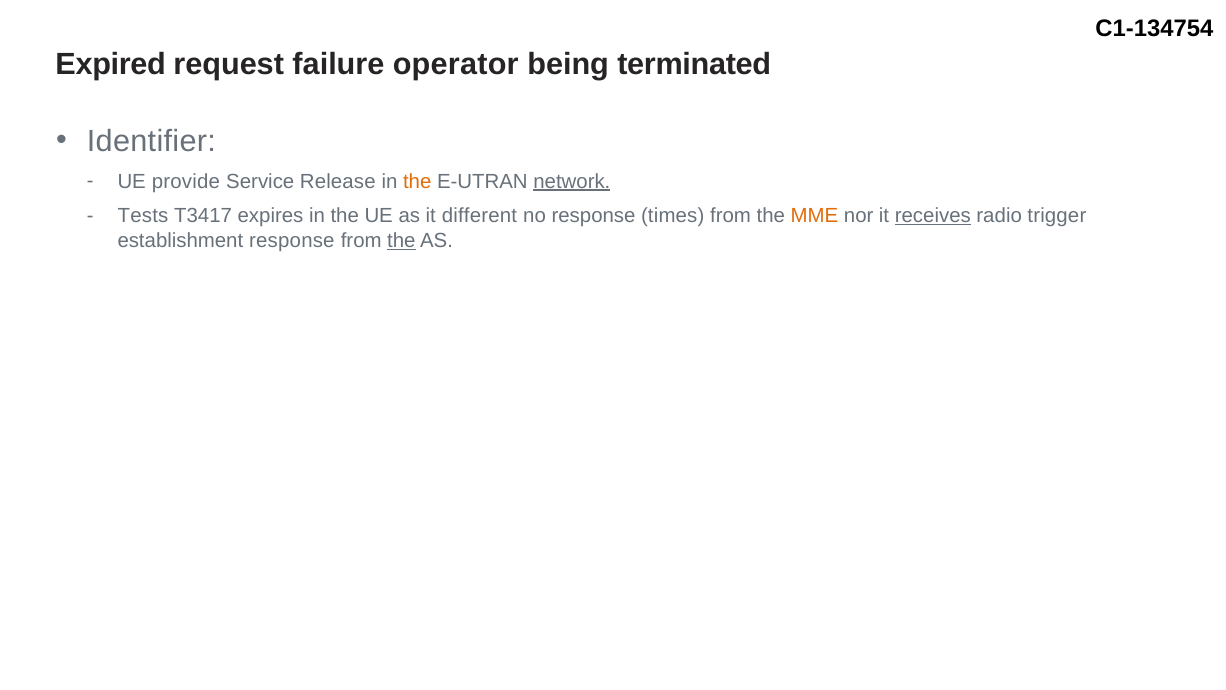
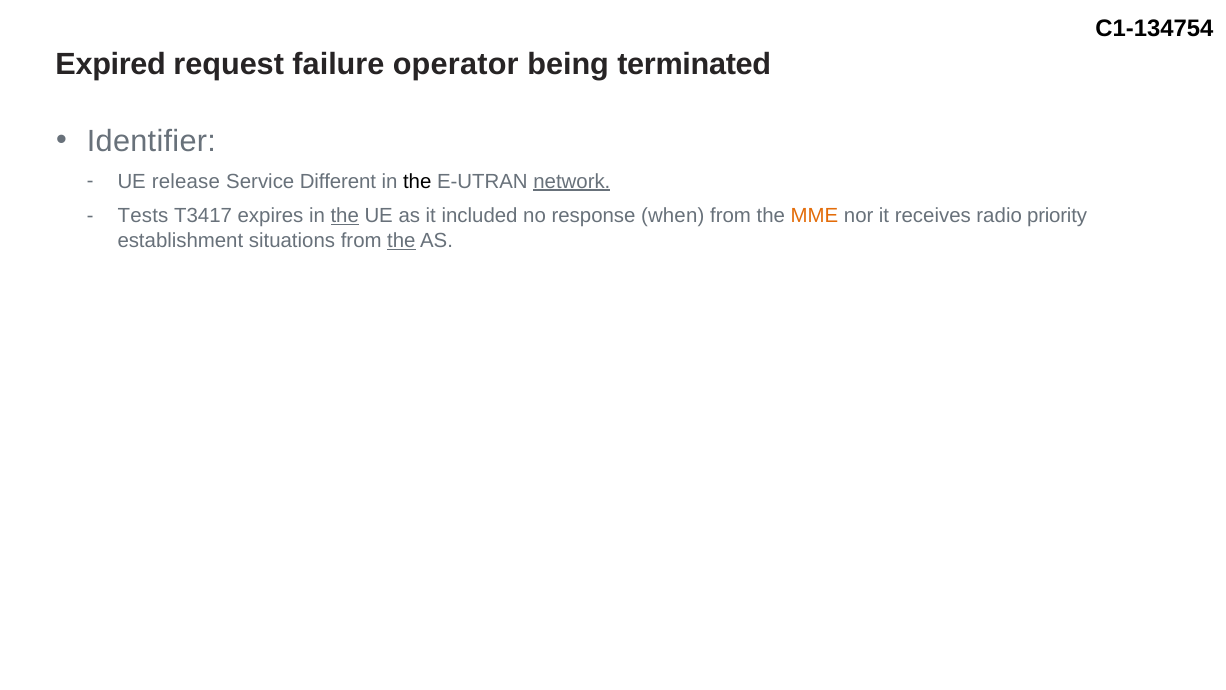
provide: provide -> release
Release: Release -> Different
the at (417, 181) colour: orange -> black
the at (345, 216) underline: none -> present
different: different -> included
times: times -> when
receives underline: present -> none
trigger: trigger -> priority
establishment response: response -> situations
